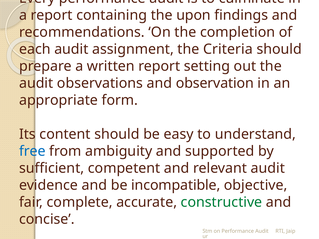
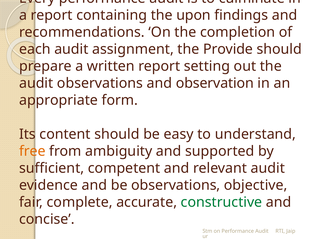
Criteria: Criteria -> Provide
free colour: blue -> orange
be incompatible: incompatible -> observations
